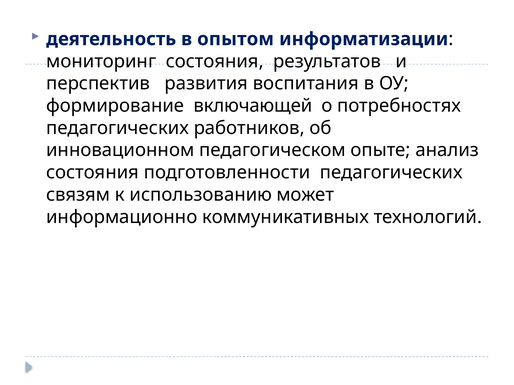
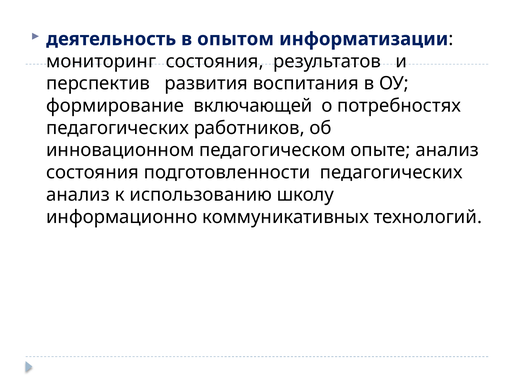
связям at (78, 195): связям -> анализ
может: может -> школу
